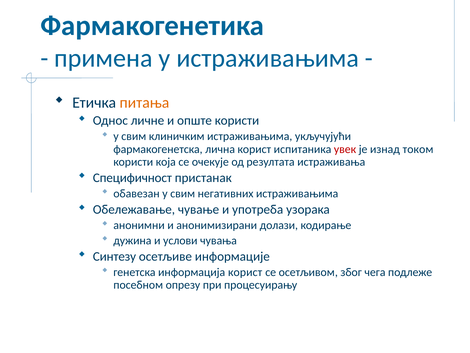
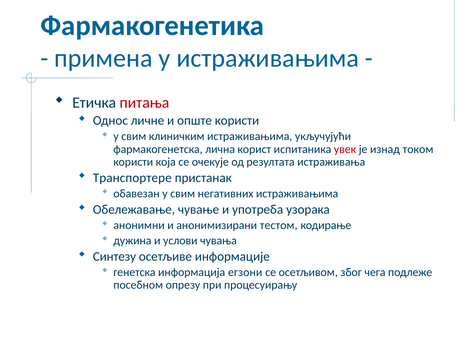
питања colour: orange -> red
Специфичност: Специфичност -> Транспортере
долази: долази -> тестом
информација корист: корист -> егзони
